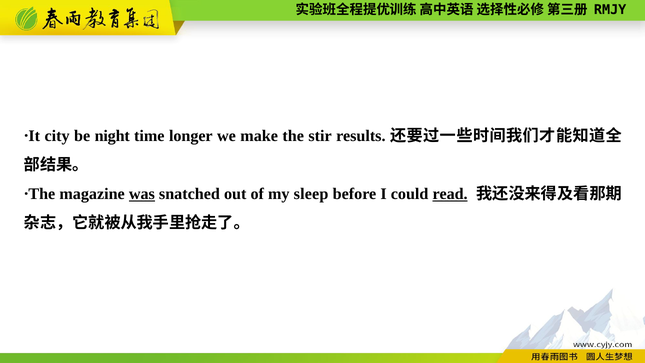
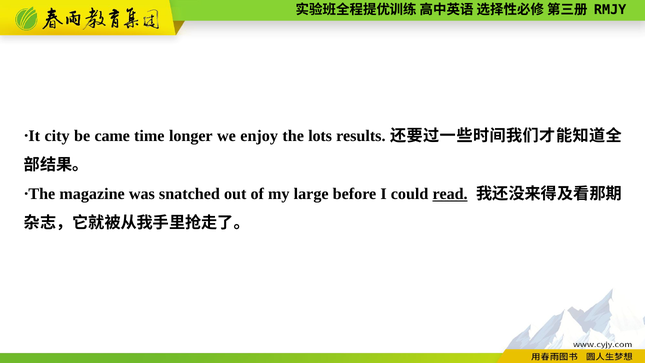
night: night -> came
make: make -> enjoy
stir: stir -> lots
was underline: present -> none
sleep: sleep -> large
